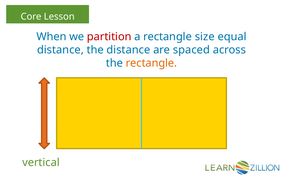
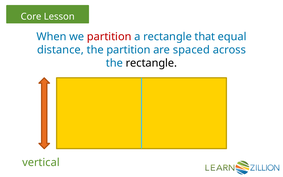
size: size -> that
the distance: distance -> partition
rectangle at (151, 63) colour: orange -> black
